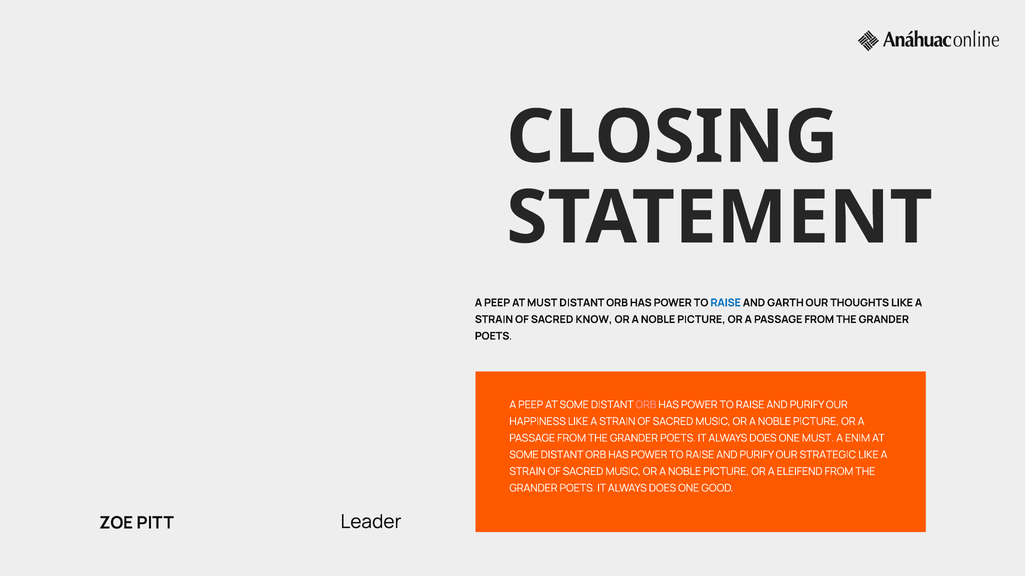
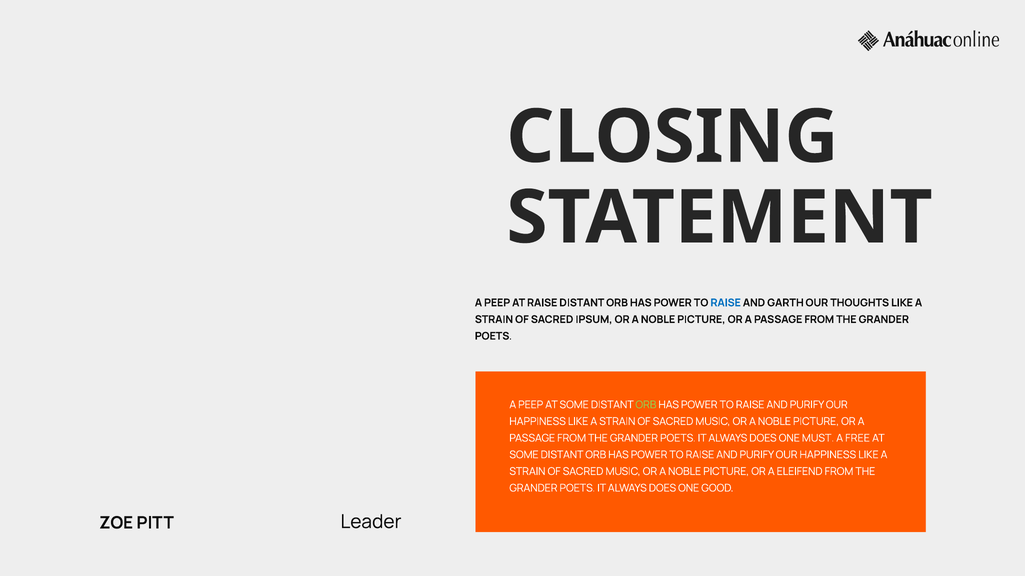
AT MUST: MUST -> RAISE
KNOW: KNOW -> IPSUM
ORB at (646, 405) colour: pink -> light green
ENIM: ENIM -> FREE
STRATEGIC at (828, 455): STRATEGIC -> HAPPINESS
